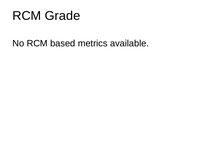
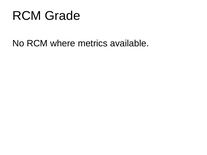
based: based -> where
